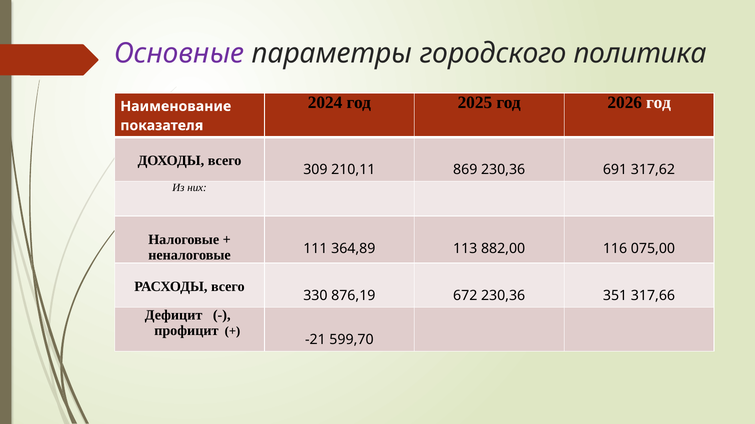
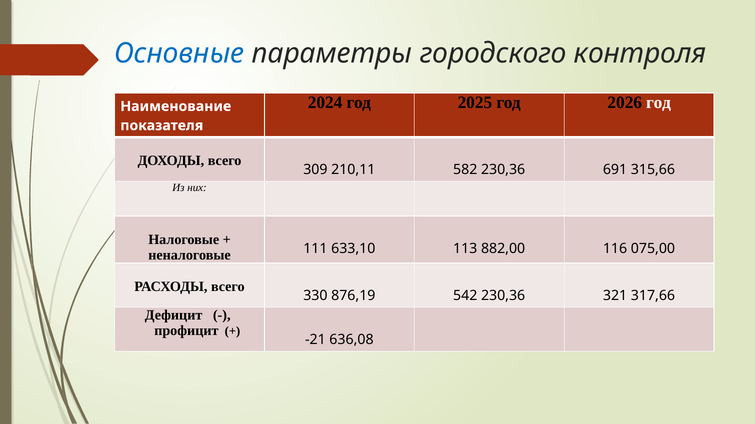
Основные colour: purple -> blue
политика: политика -> контроля
869: 869 -> 582
317,62: 317,62 -> 315,66
364,89: 364,89 -> 633,10
672: 672 -> 542
351: 351 -> 321
599,70: 599,70 -> 636,08
